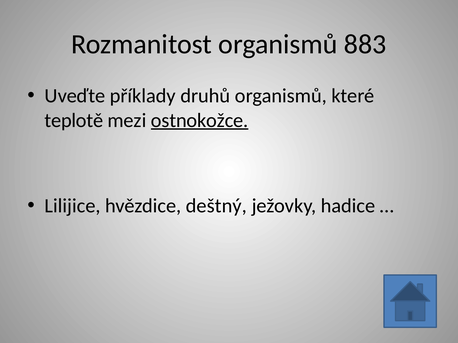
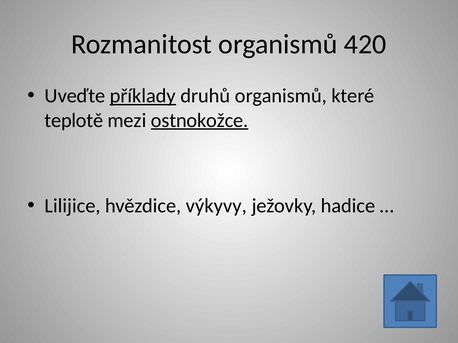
883: 883 -> 420
příklady underline: none -> present
deštný: deštný -> výkyvy
